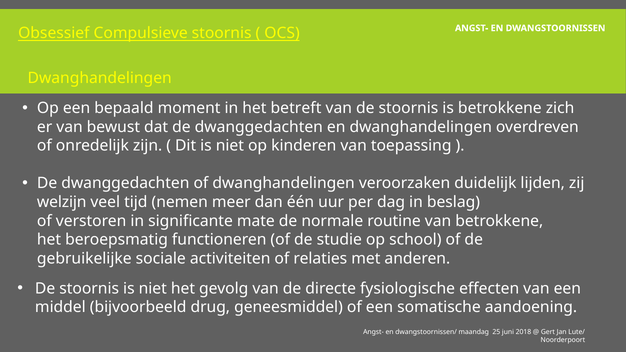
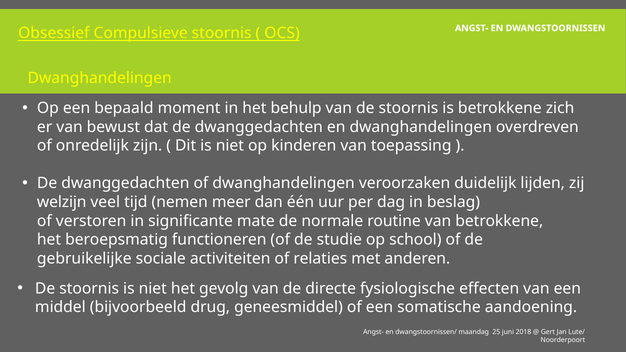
betreft: betreft -> behulp
